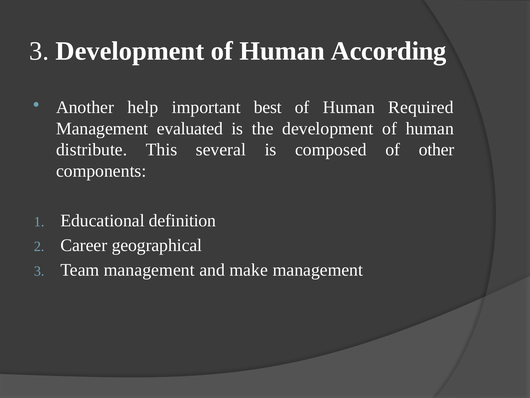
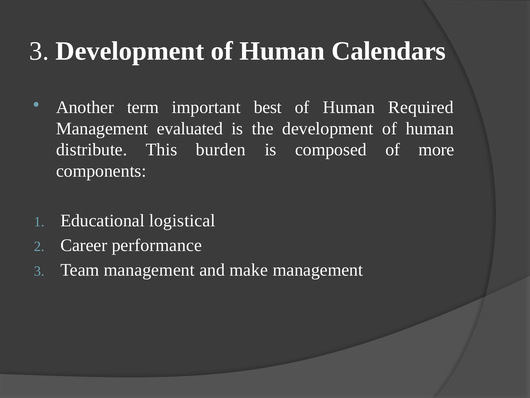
According: According -> Calendars
help: help -> term
several: several -> burden
other: other -> more
definition: definition -> logistical
geographical: geographical -> performance
